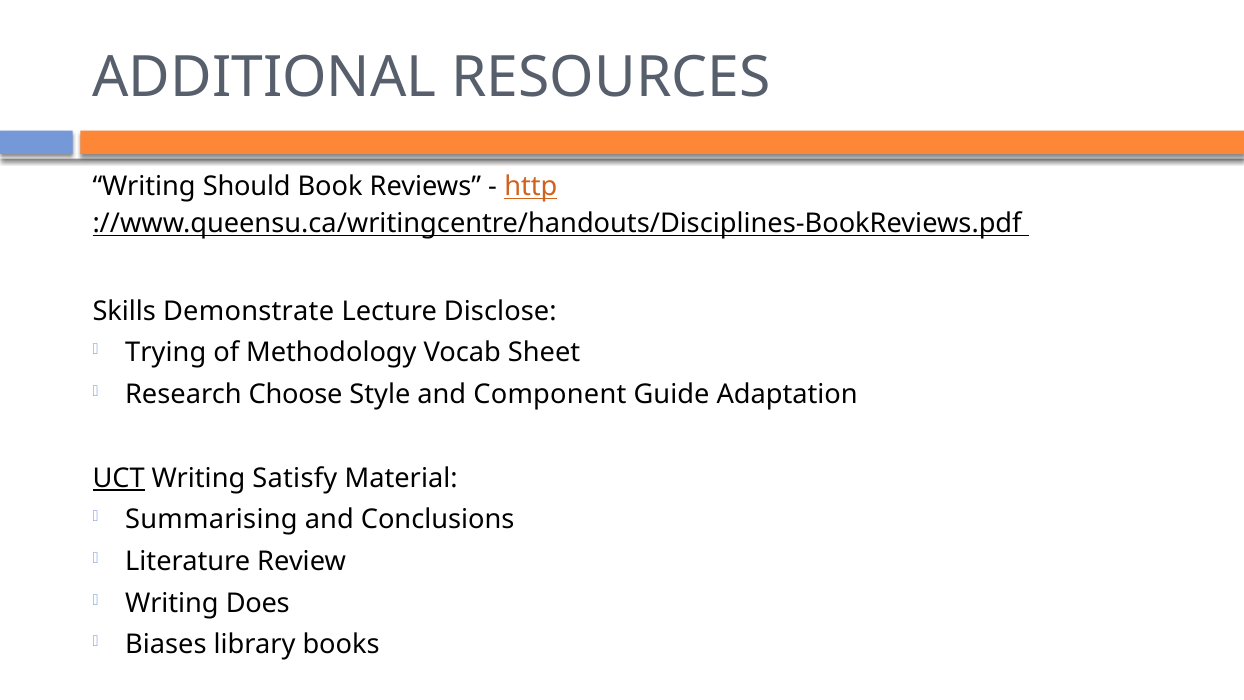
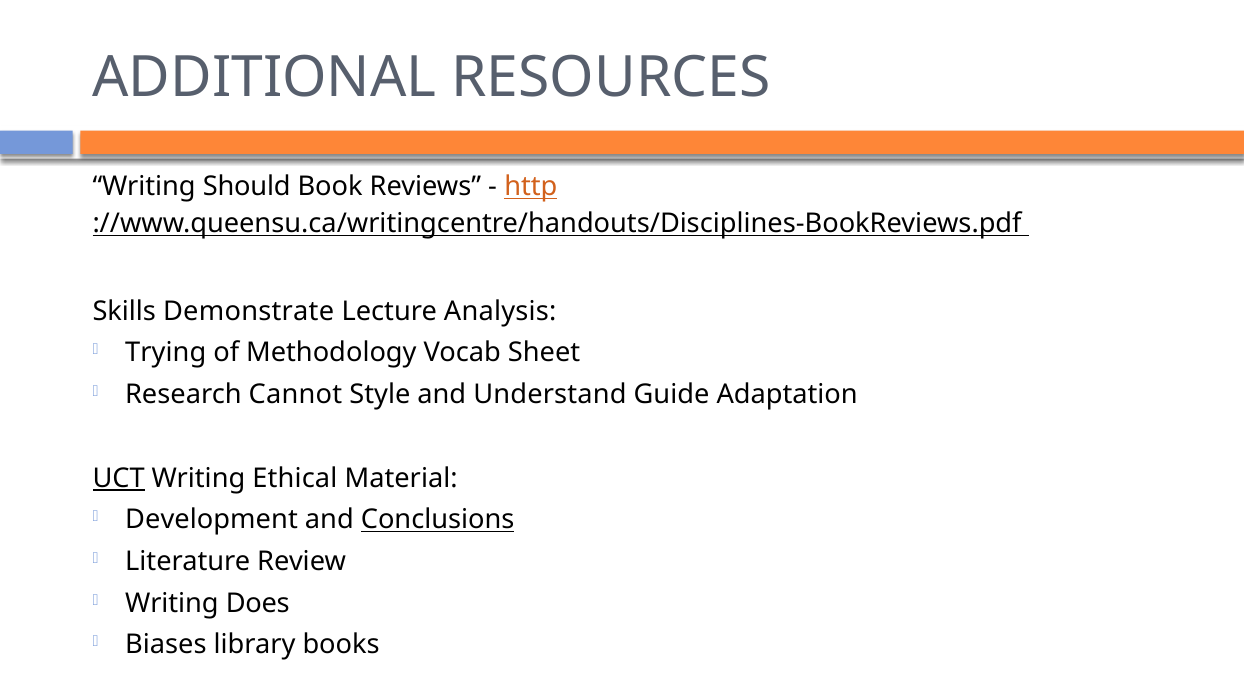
Disclose: Disclose -> Analysis
Choose: Choose -> Cannot
Component: Component -> Understand
Satisfy: Satisfy -> Ethical
Summarising: Summarising -> Development
Conclusions underline: none -> present
